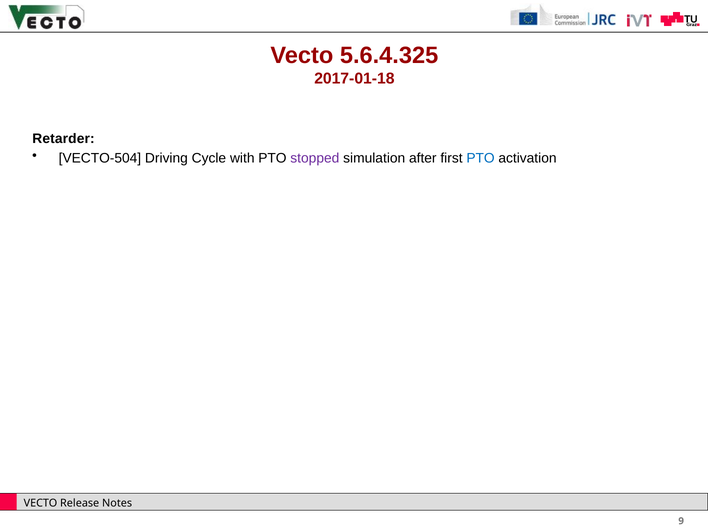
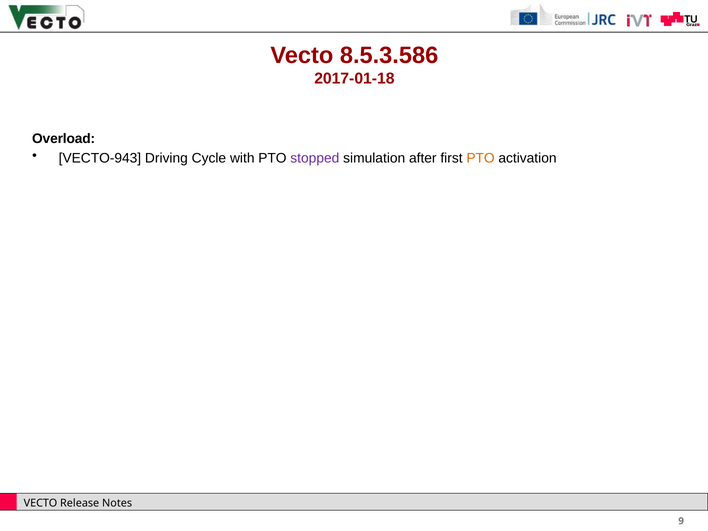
5.6.4.325: 5.6.4.325 -> 8.5.3.586
Retarder: Retarder -> Overload
VECTO-504: VECTO-504 -> VECTO-943
PTO at (481, 158) colour: blue -> orange
